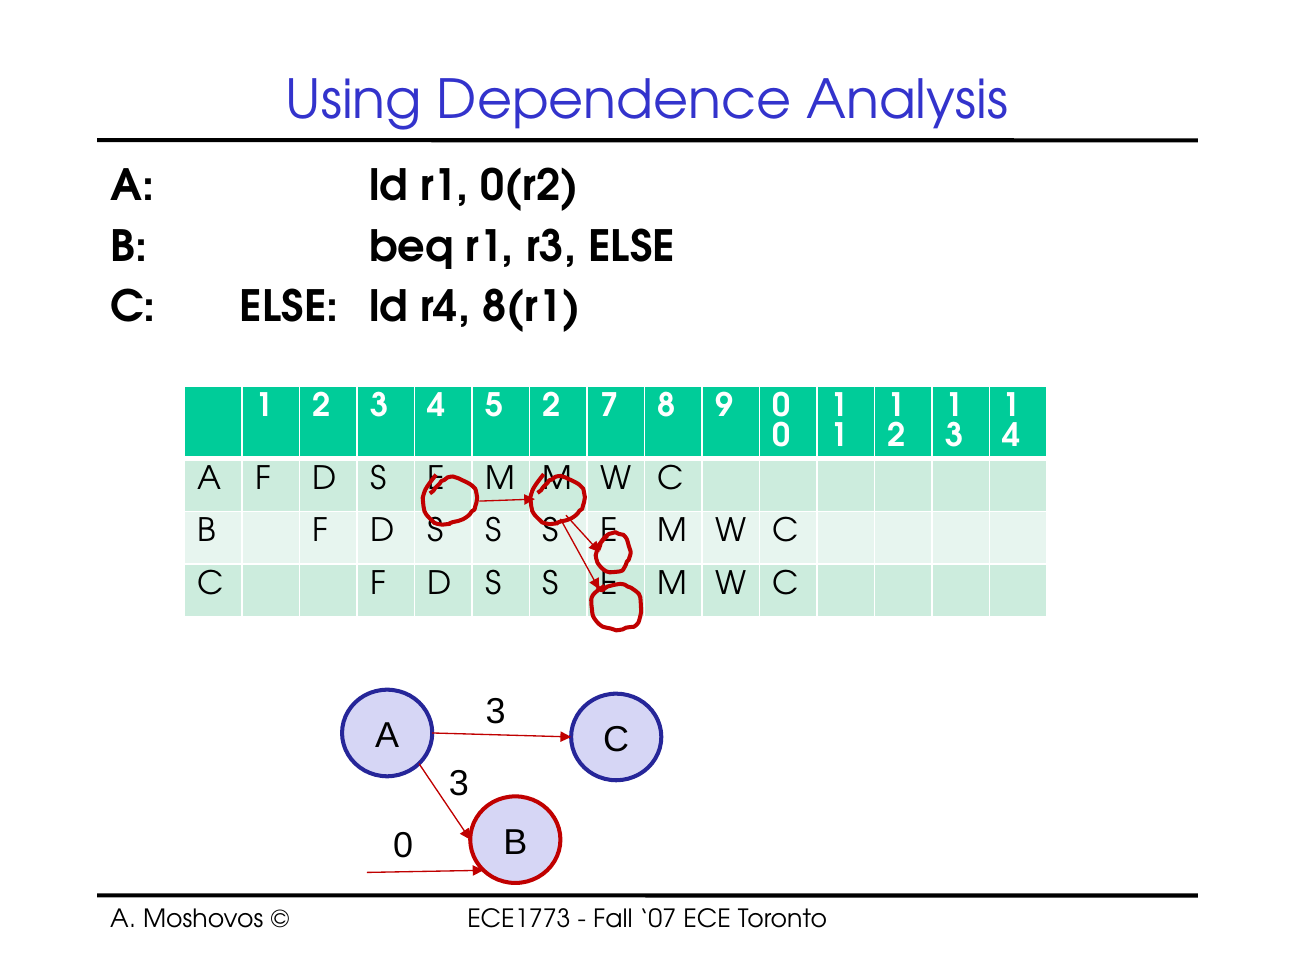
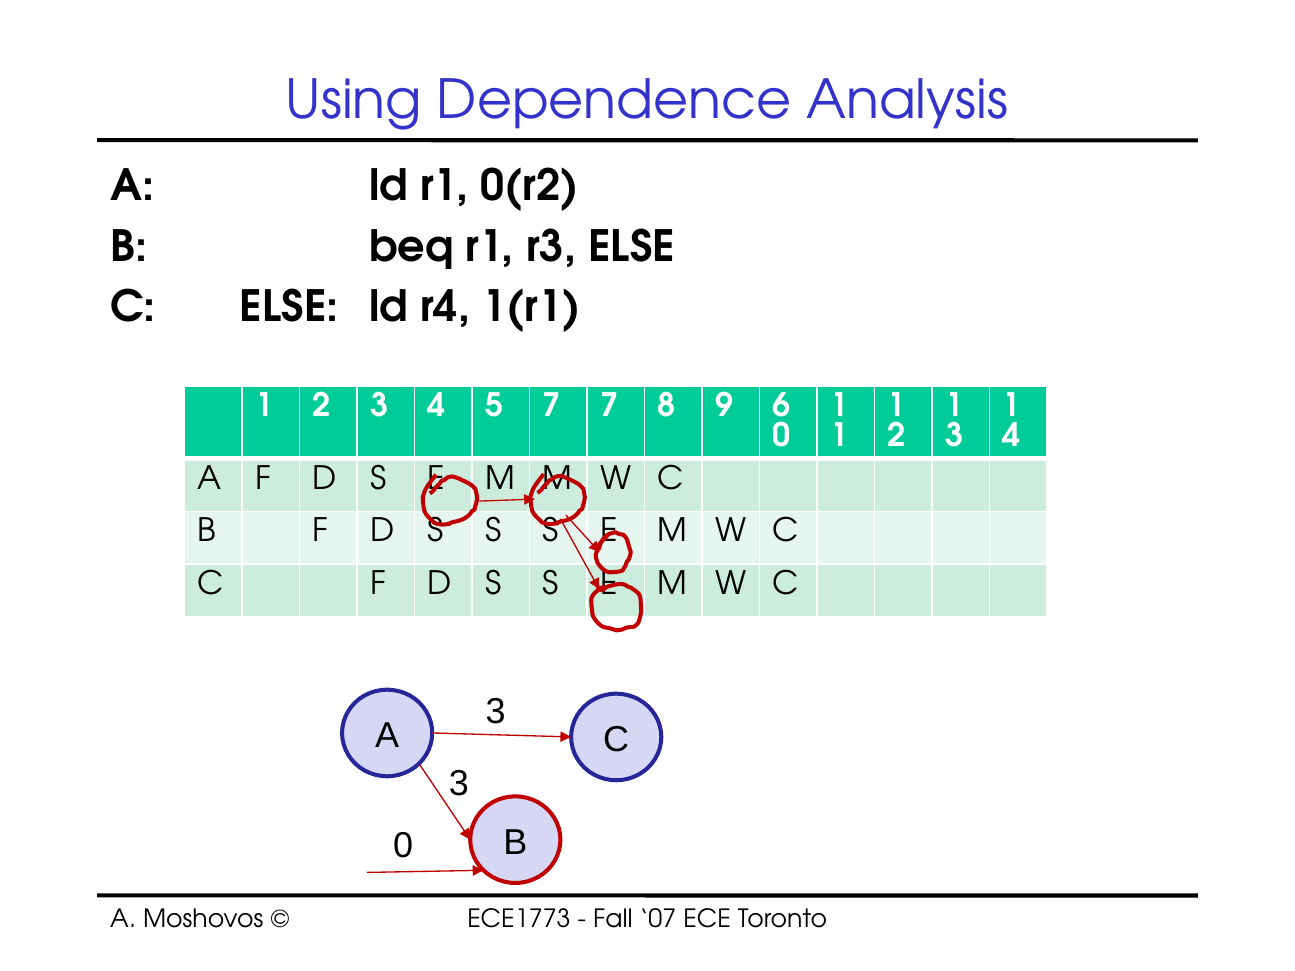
8(r1: 8(r1 -> 1(r1
5 2: 2 -> 7
9 0: 0 -> 6
